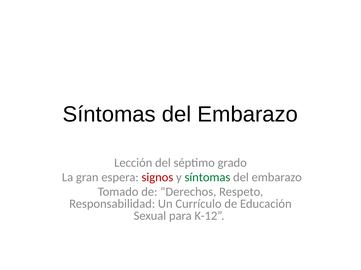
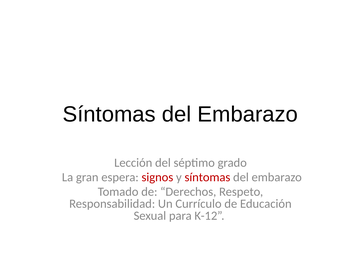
síntomas at (207, 178) colour: green -> red
